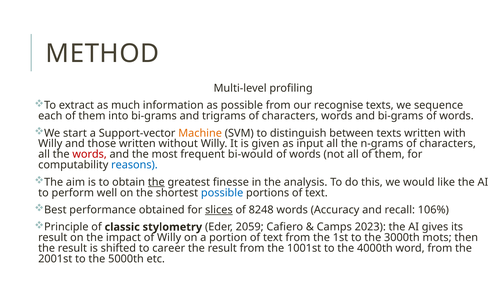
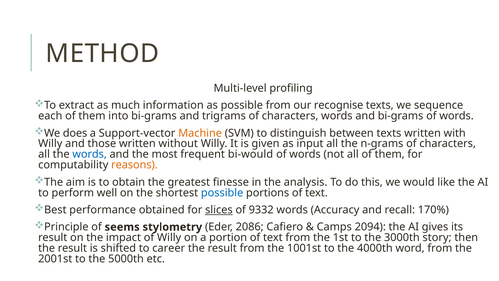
start: start -> does
words at (90, 154) colour: red -> blue
reasons colour: blue -> orange
the at (156, 182) underline: present -> none
8248: 8248 -> 9332
106%: 106% -> 170%
classic: classic -> seems
2059: 2059 -> 2086
2023: 2023 -> 2094
mots: mots -> story
